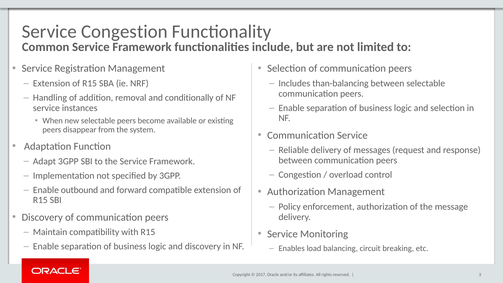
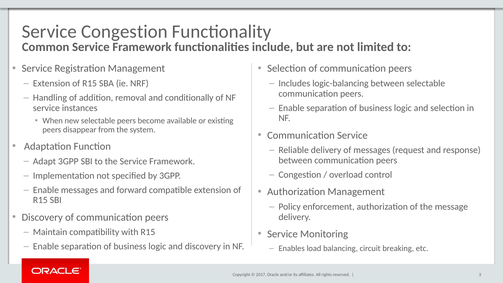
than-balancing: than-balancing -> logic-balancing
Enable outbound: outbound -> messages
